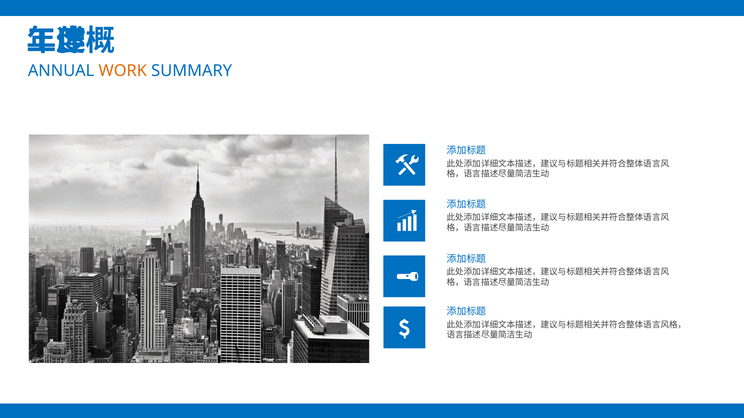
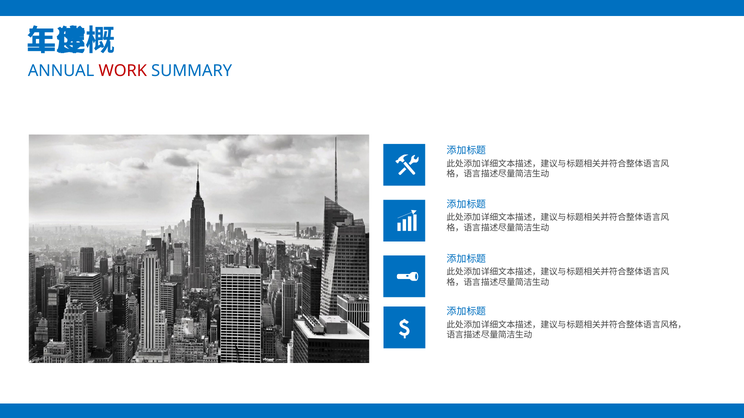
WORK colour: orange -> red
